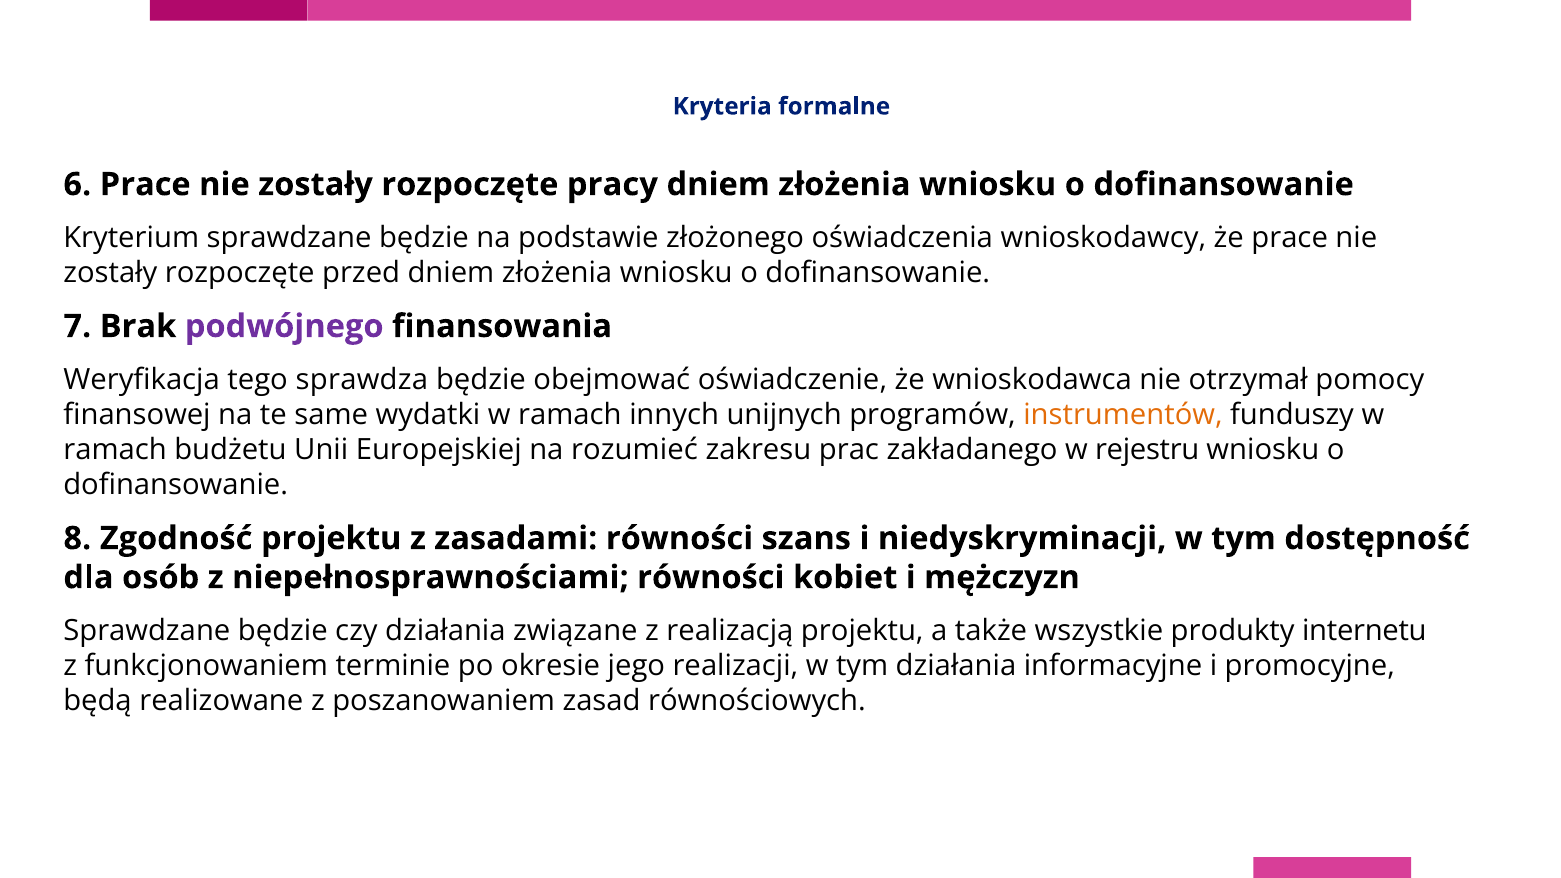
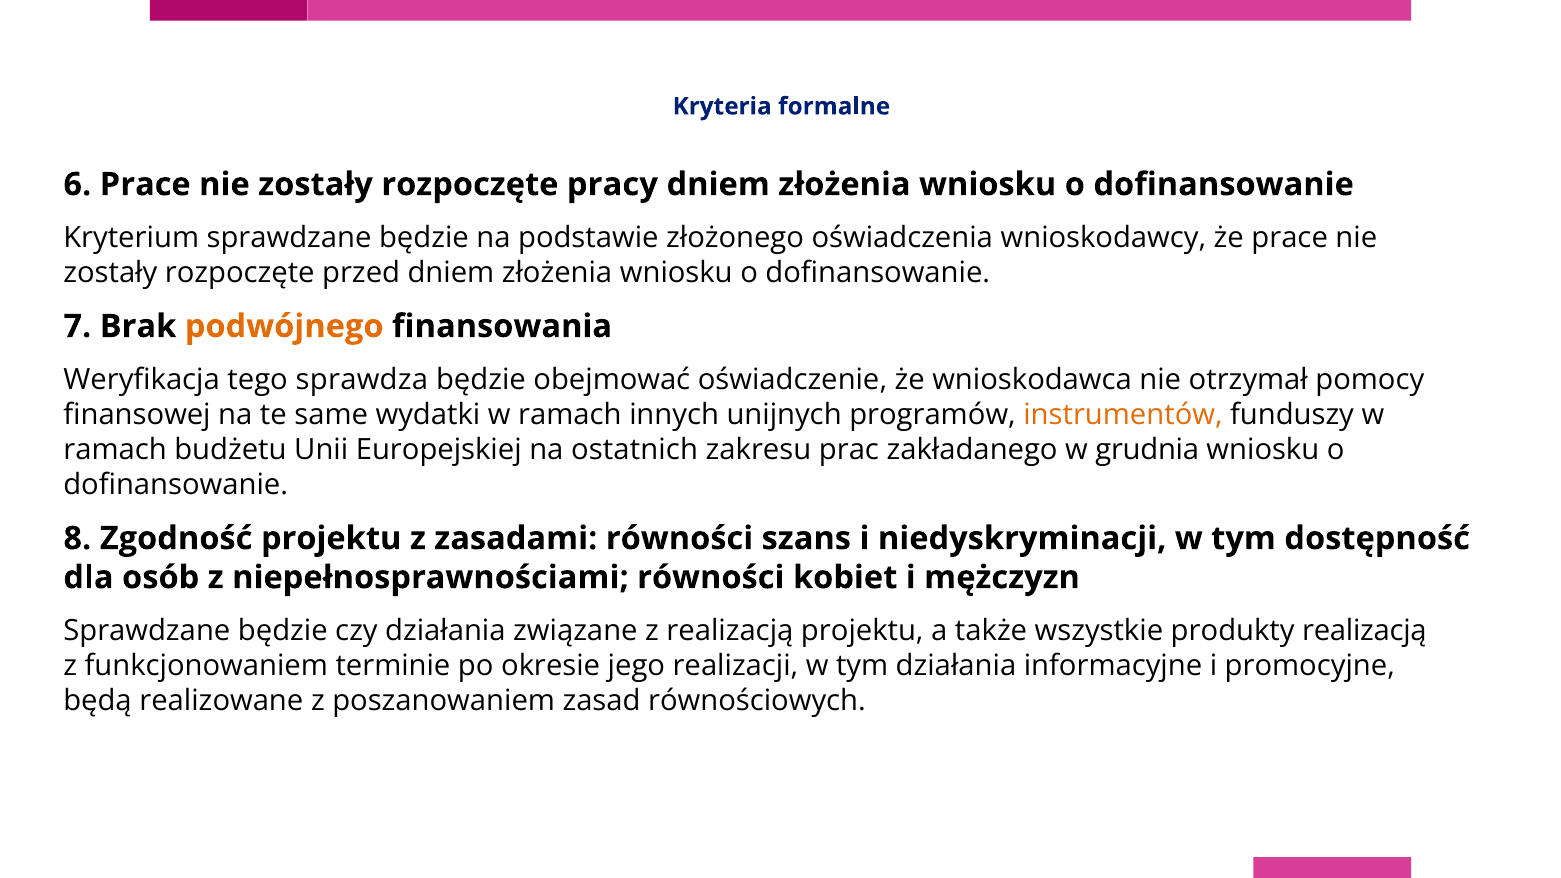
podwójnego colour: purple -> orange
rozumieć: rozumieć -> ostatnich
rejestru: rejestru -> grudnia
produkty internetu: internetu -> realizacją
